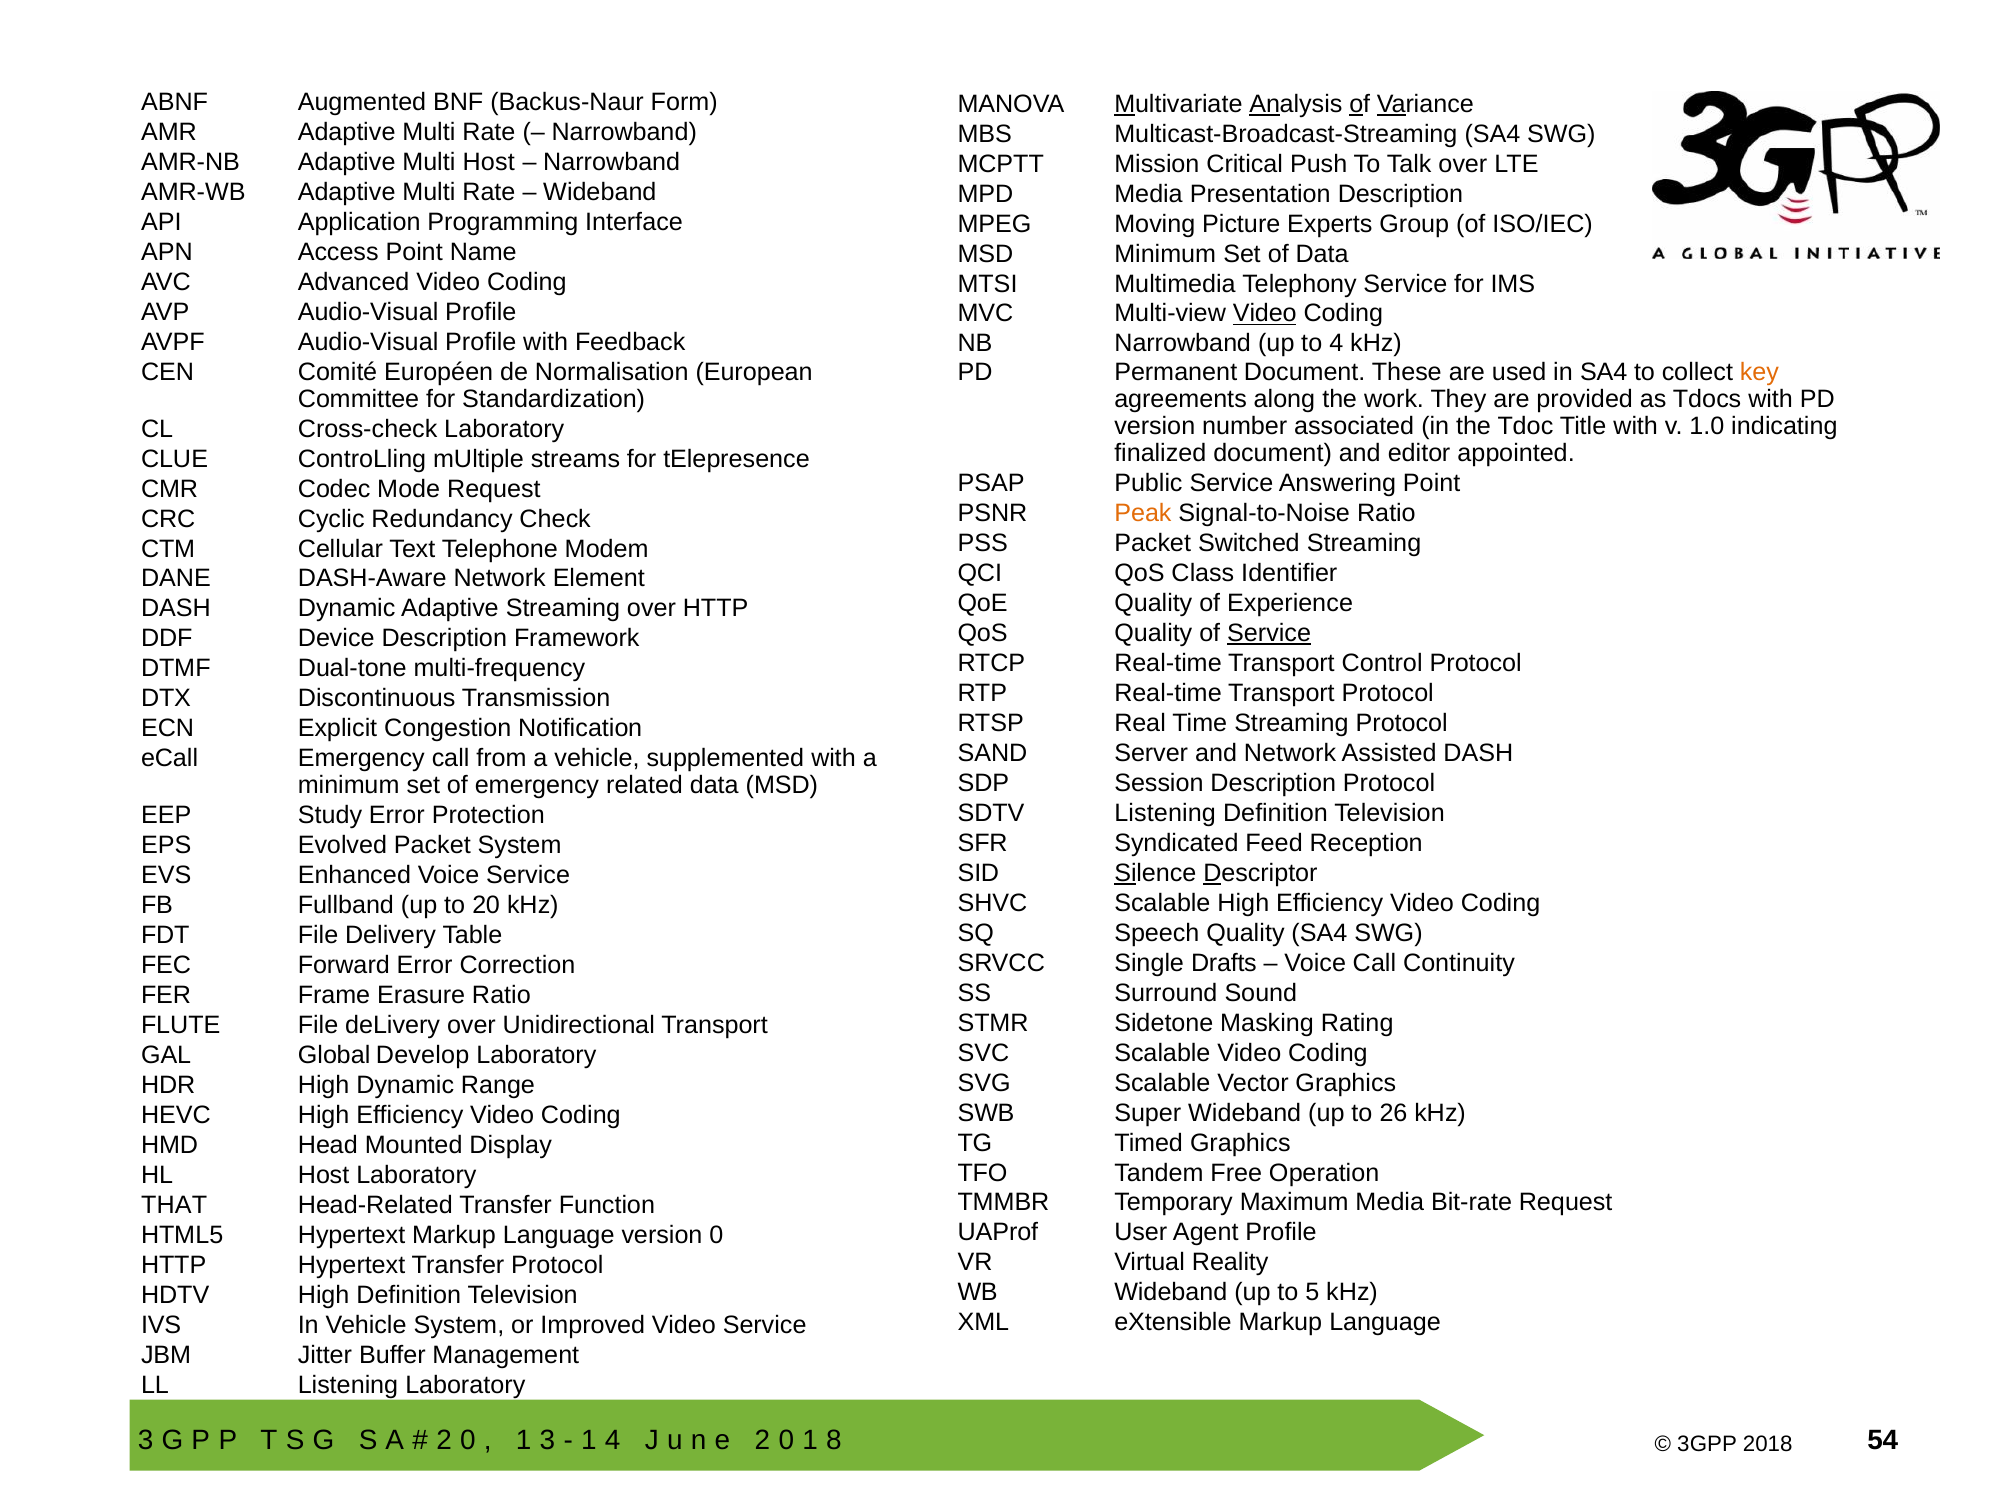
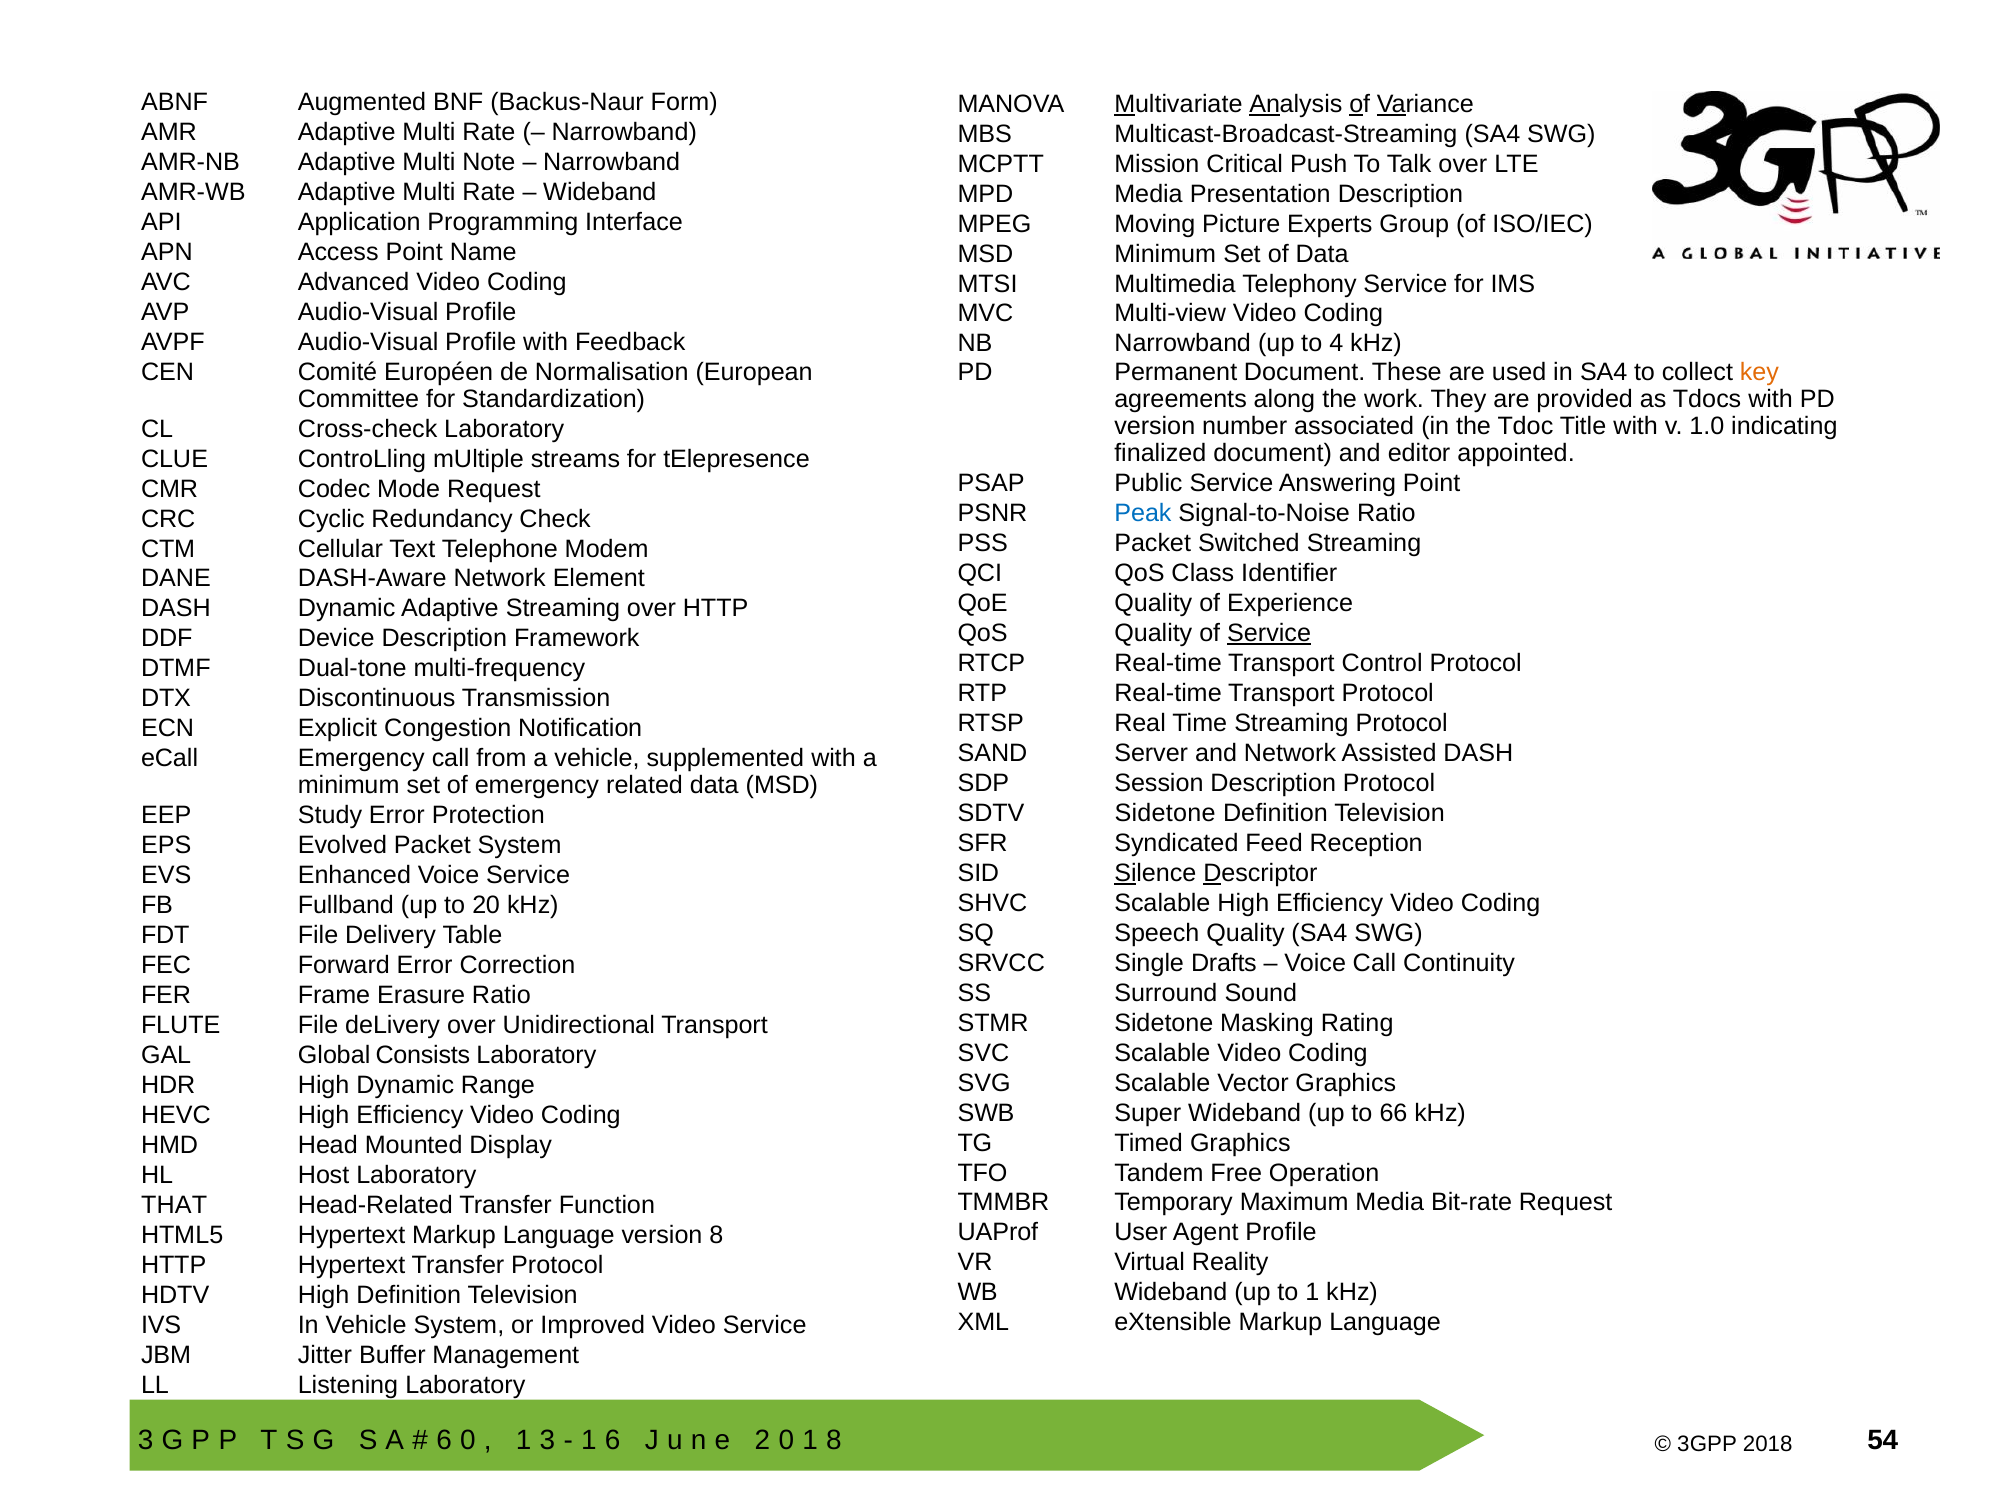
Multi Host: Host -> Note
Video at (1265, 314) underline: present -> none
Peak colour: orange -> blue
SDTV Listening: Listening -> Sidetone
Develop: Develop -> Consists
26: 26 -> 66
version 0: 0 -> 8
to 5: 5 -> 1
2 at (444, 1440): 2 -> 6
4 at (613, 1440): 4 -> 6
